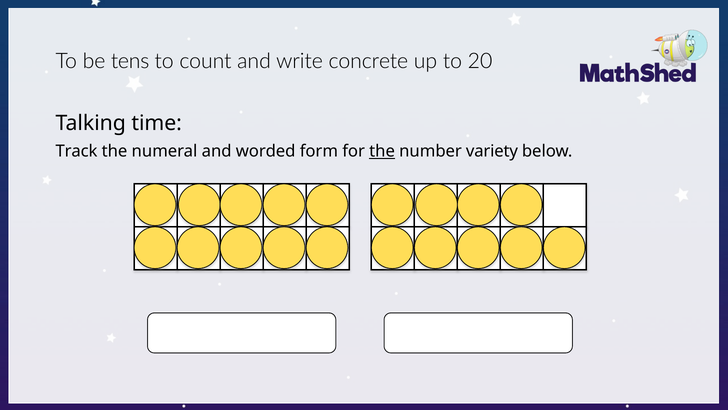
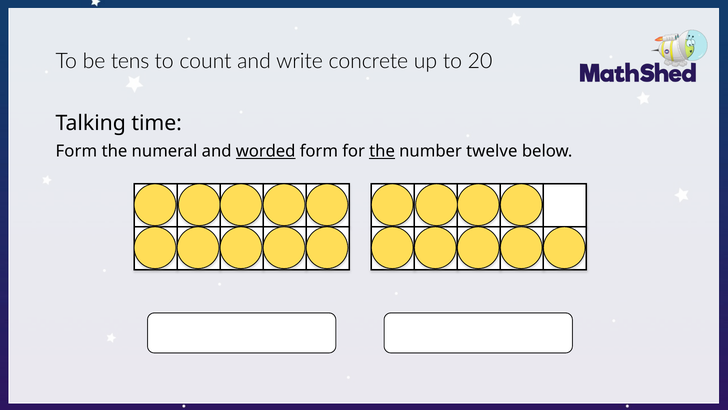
Track at (76, 151): Track -> Form
worded underline: none -> present
variety: variety -> twelve
